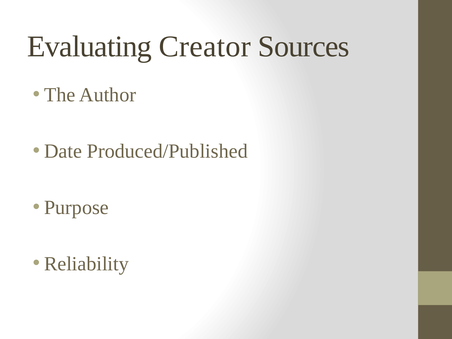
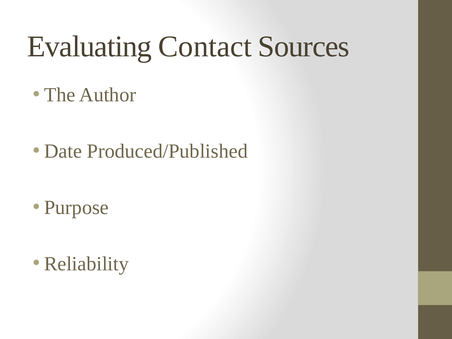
Creator: Creator -> Contact
